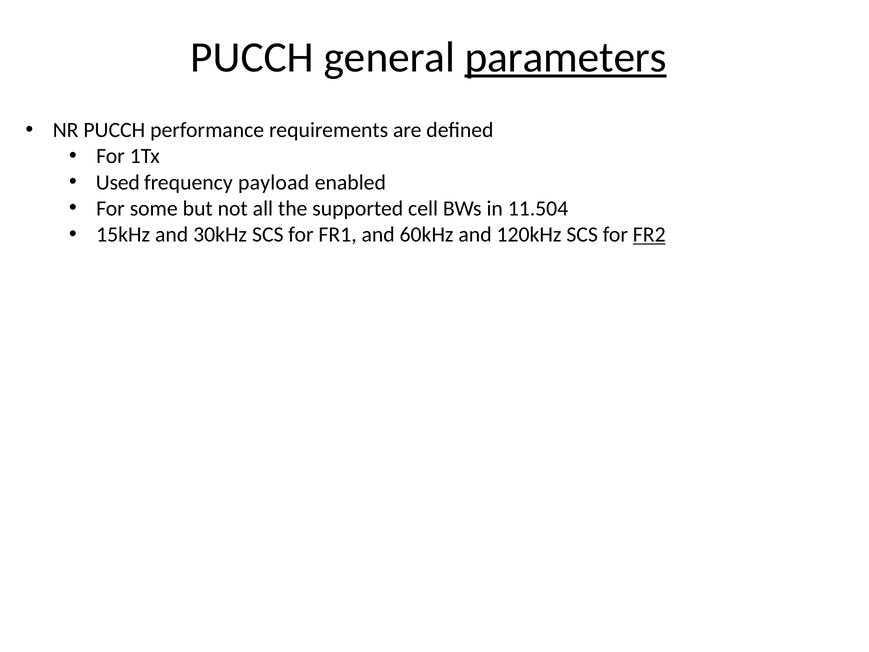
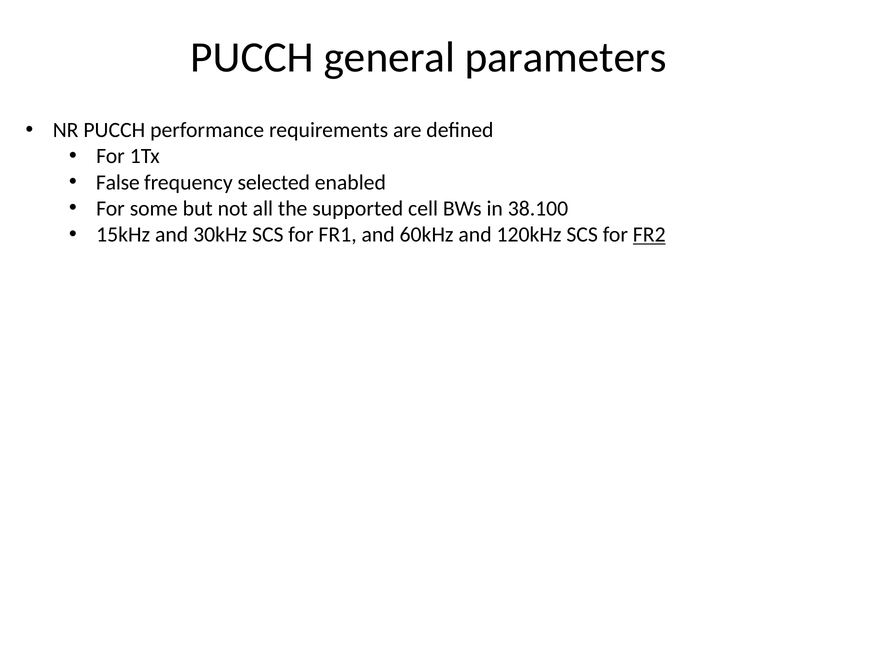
parameters underline: present -> none
Used: Used -> False
payload: payload -> selected
11.504: 11.504 -> 38.100
